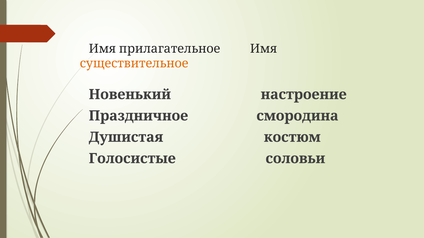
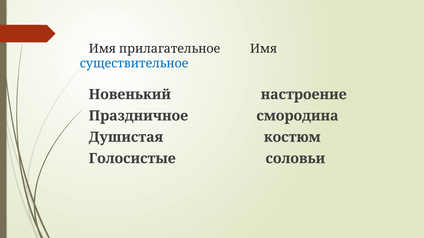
существительное colour: orange -> blue
